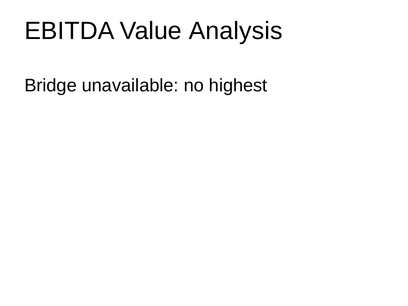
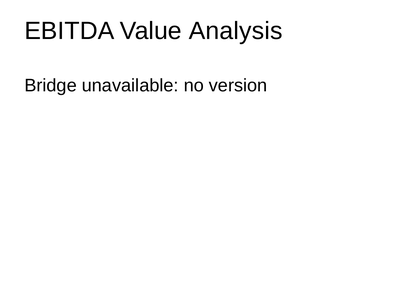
highest: highest -> version
